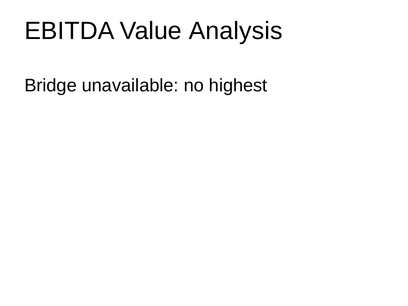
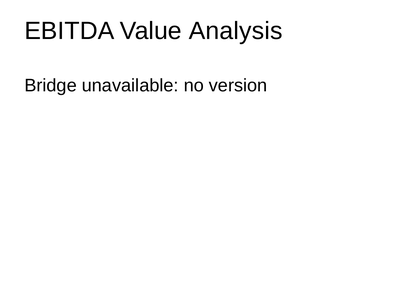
highest: highest -> version
